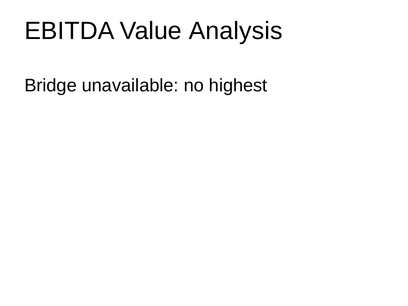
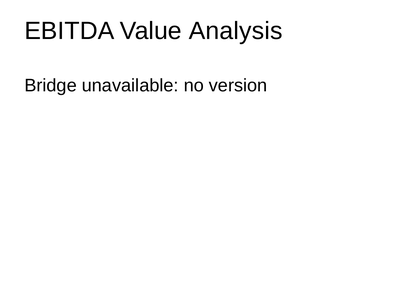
highest: highest -> version
